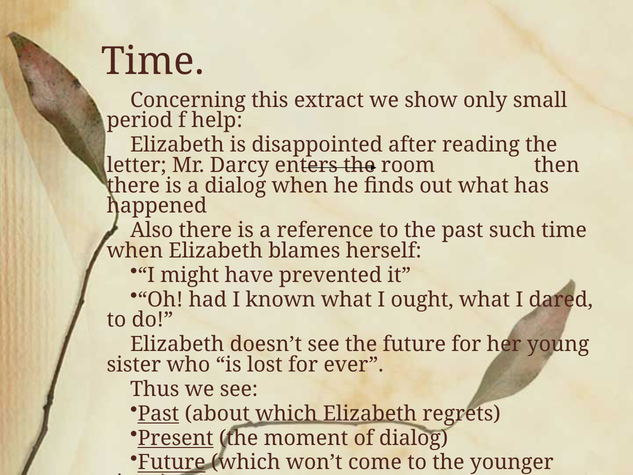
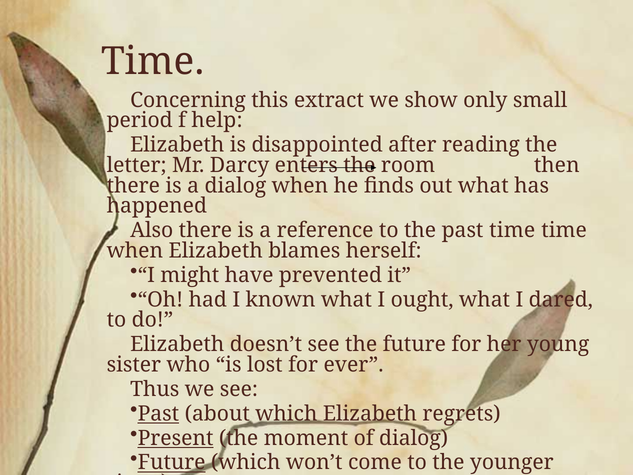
past such: such -> time
